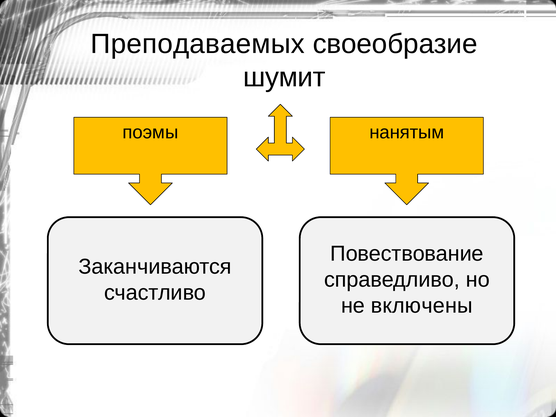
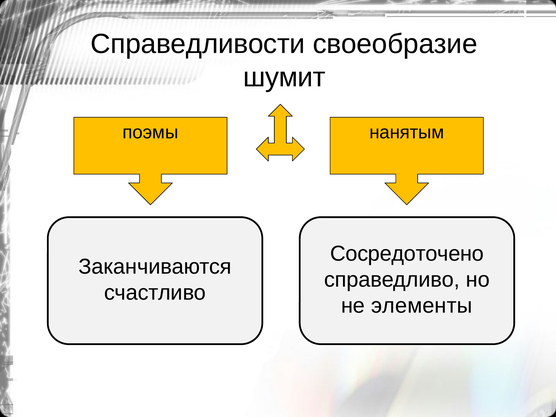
Преподаваемых: Преподаваемых -> Справедливости
Повествование: Повествование -> Сосредоточено
включены: включены -> элементы
